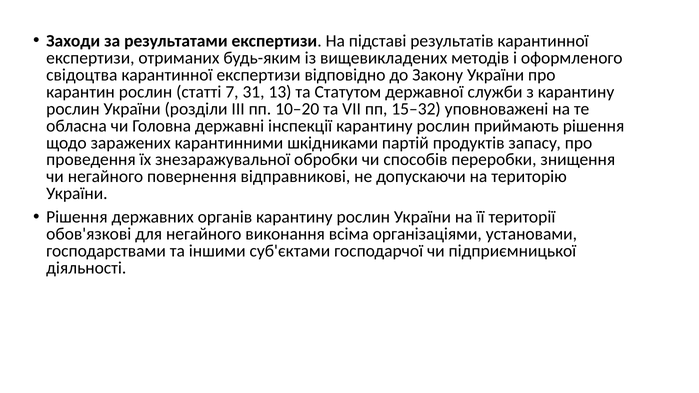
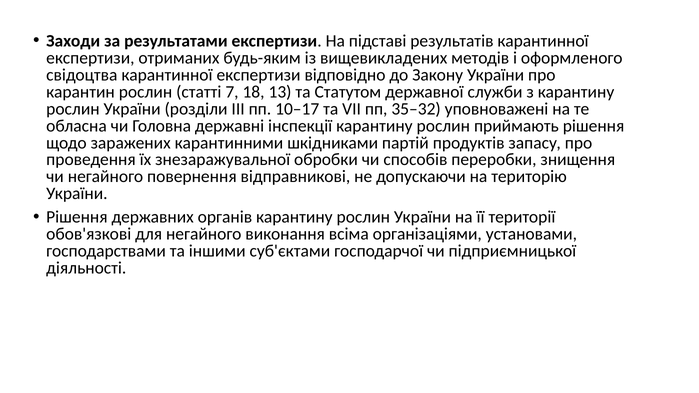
31: 31 -> 18
10–20: 10–20 -> 10–17
15–32: 15–32 -> 35–32
